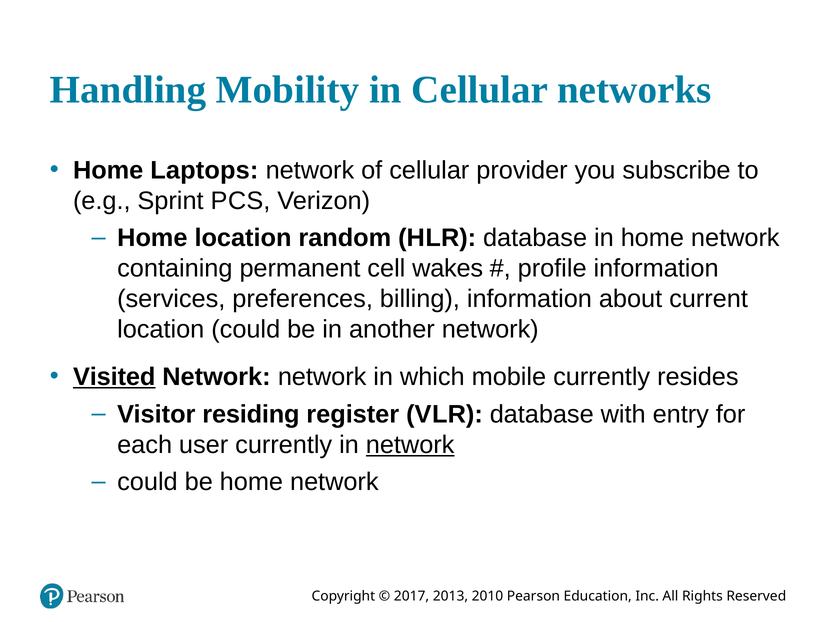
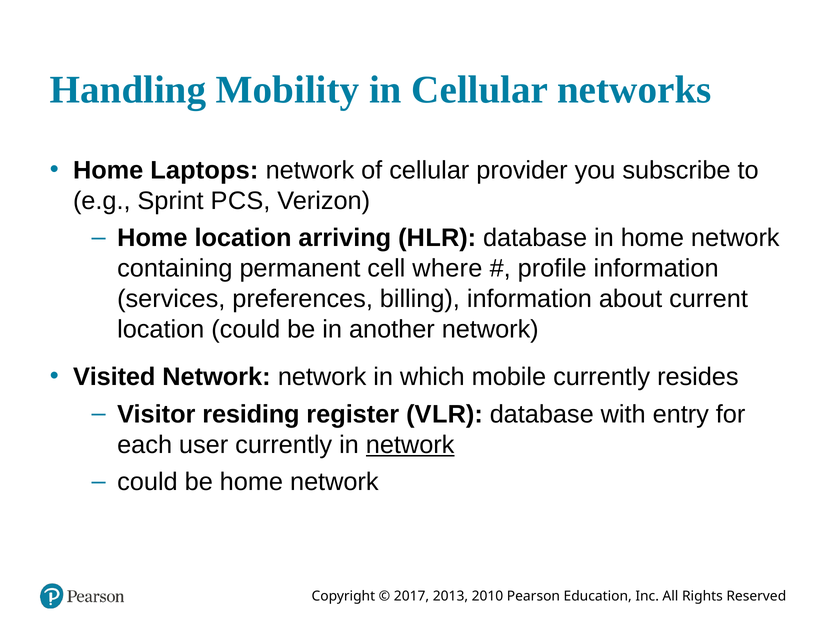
random: random -> arriving
wakes: wakes -> where
Visited underline: present -> none
